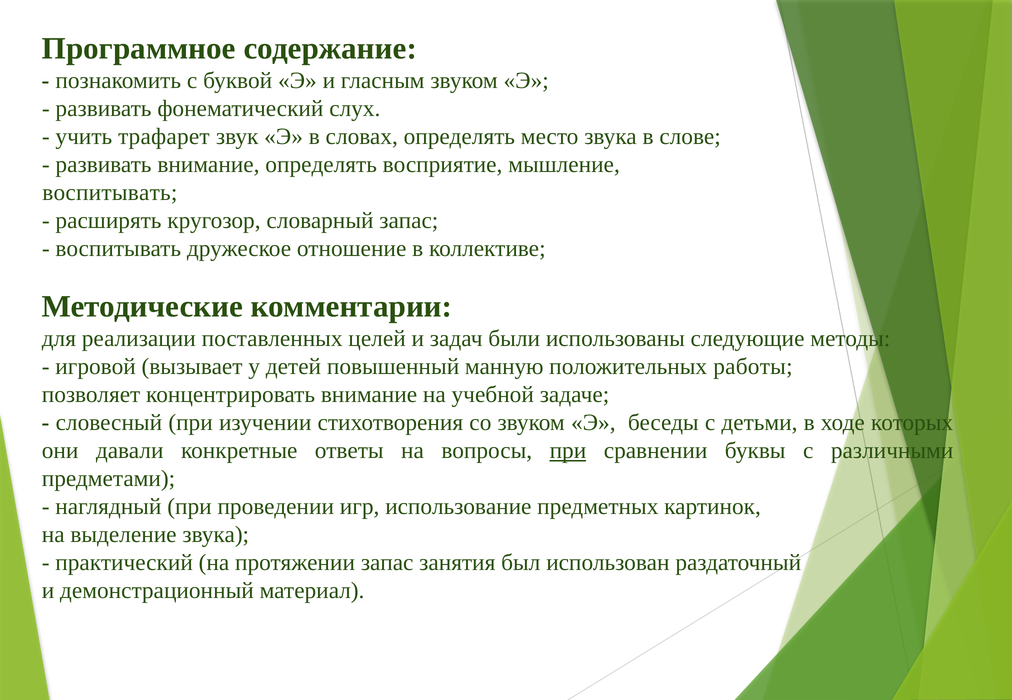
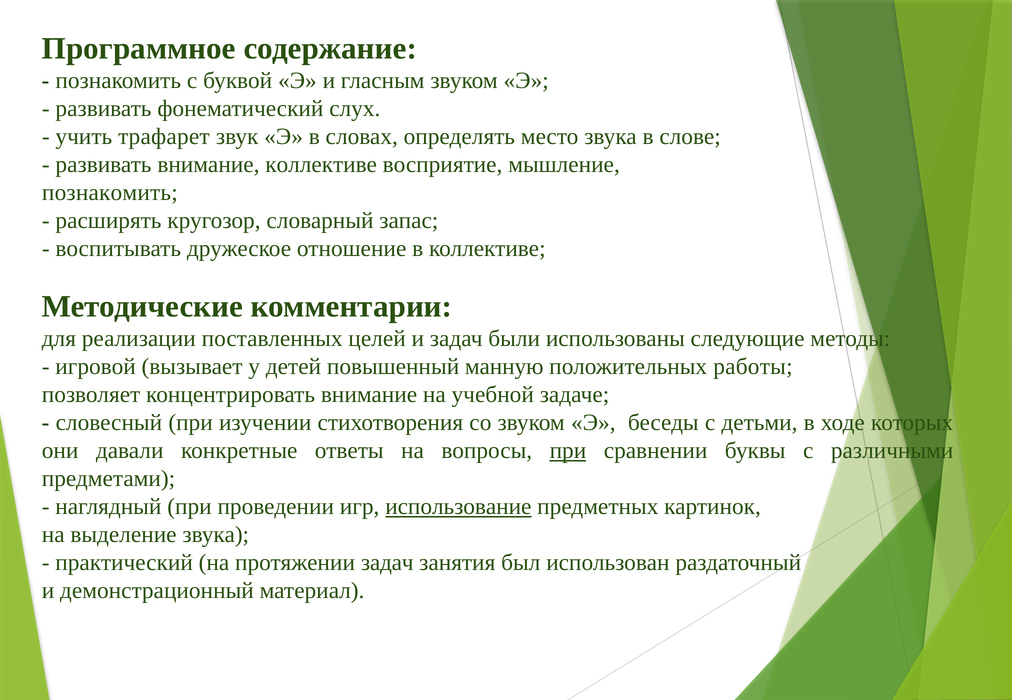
внимание определять: определять -> коллективе
воспитывать at (110, 193): воспитывать -> познакомить
использование underline: none -> present
протяжении запас: запас -> задач
